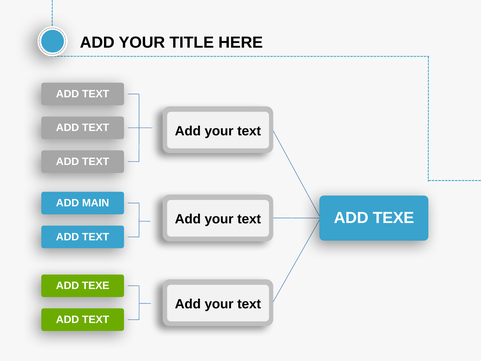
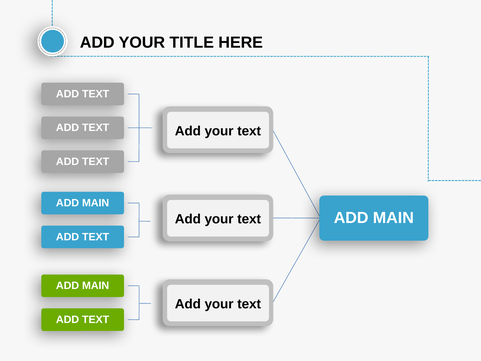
TEXE at (393, 218): TEXE -> MAIN
TEXE at (96, 286): TEXE -> MAIN
